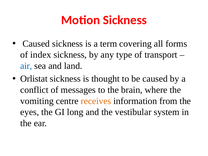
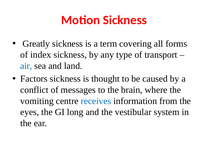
Caused at (36, 44): Caused -> Greatly
Orlistat: Orlistat -> Factors
receives colour: orange -> blue
